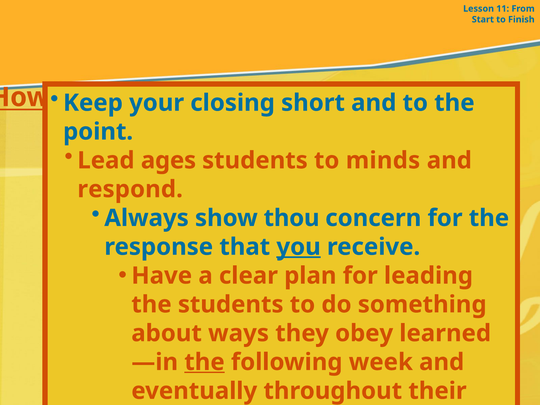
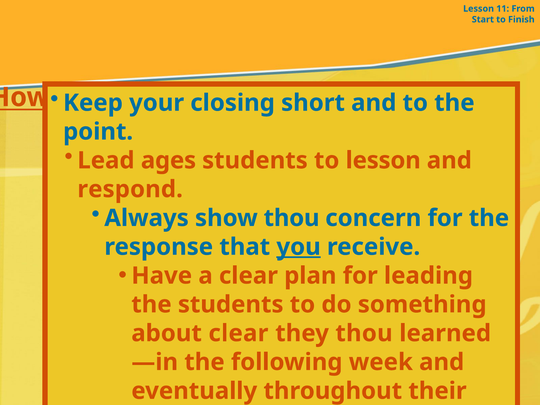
to minds: minds -> lesson
about ways: ways -> clear
they obey: obey -> thou
the at (204, 362) underline: present -> none
